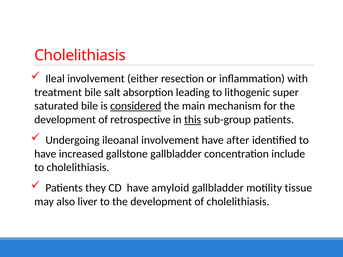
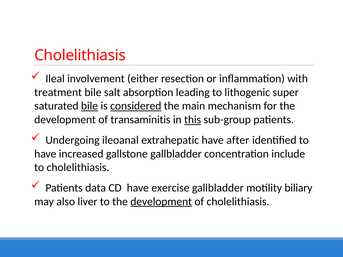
bile at (90, 106) underline: none -> present
retrospective: retrospective -> transaminitis
ileoanal involvement: involvement -> extrahepatic
they: they -> data
amyloid: amyloid -> exercise
tissue: tissue -> biliary
development at (161, 202) underline: none -> present
